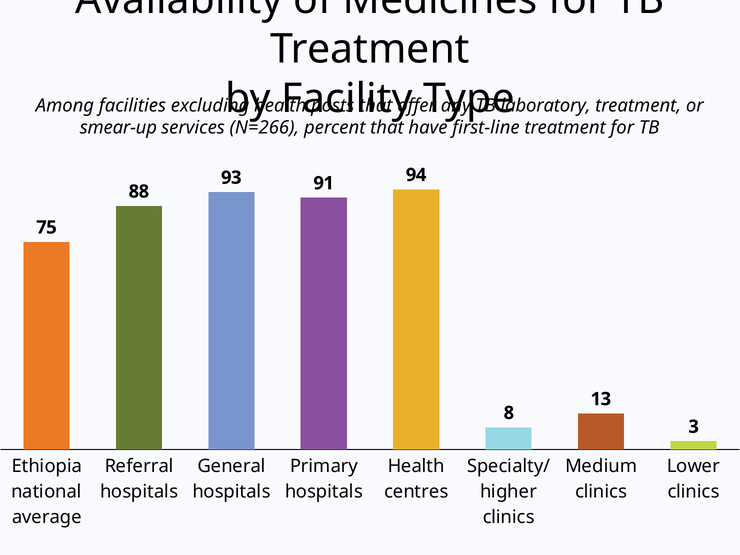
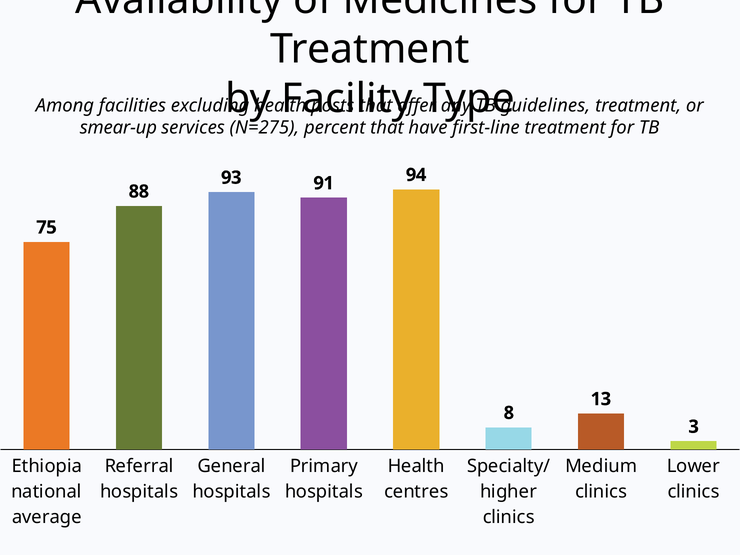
laboratory: laboratory -> guidelines
N=266: N=266 -> N=275
